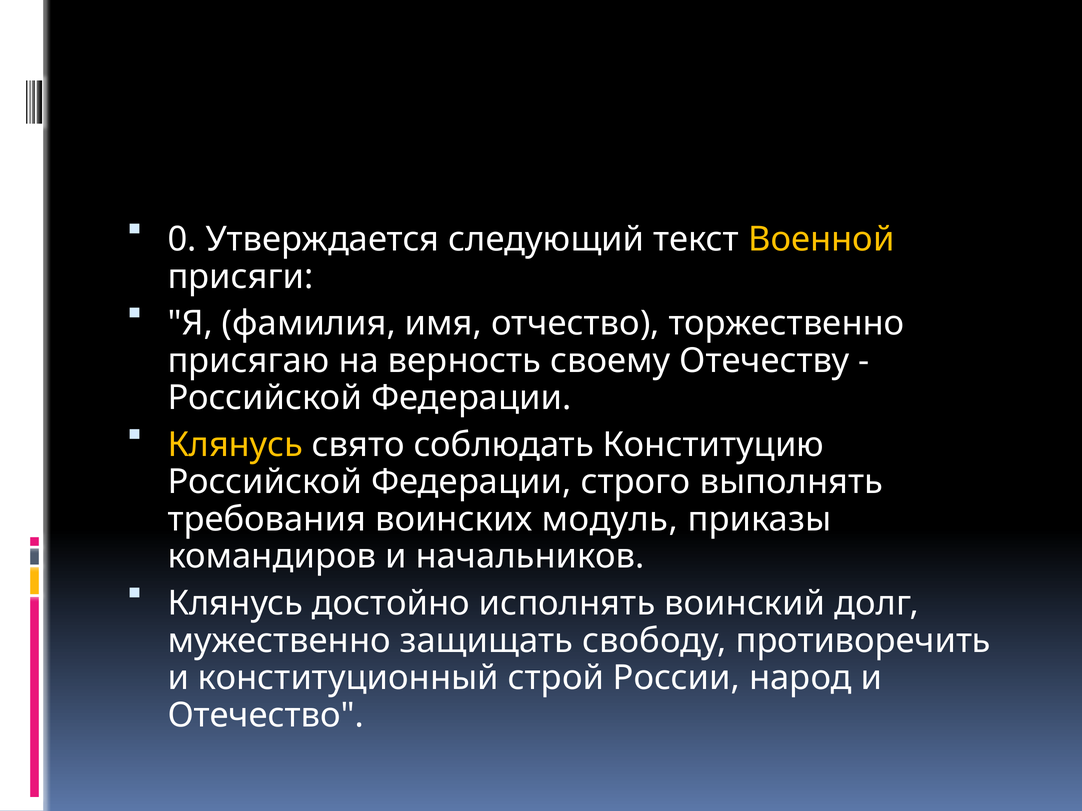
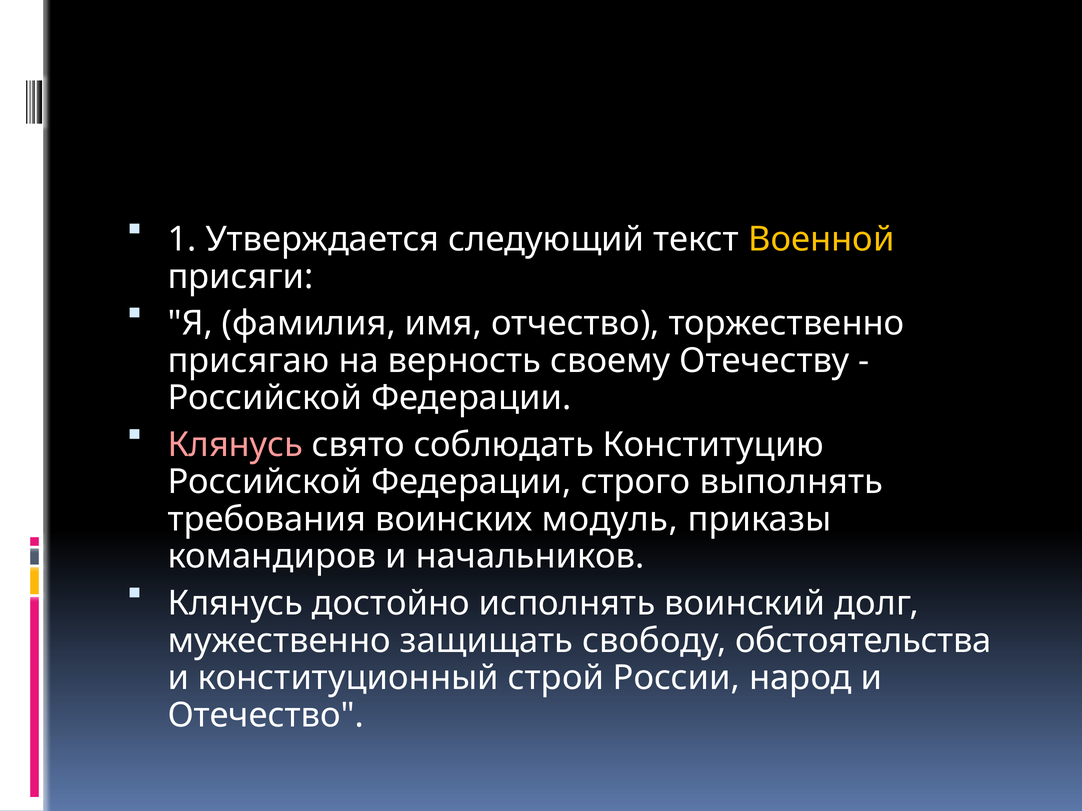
0: 0 -> 1
Клянусь at (235, 445) colour: yellow -> pink
противоречить: противоречить -> обстоятельства
